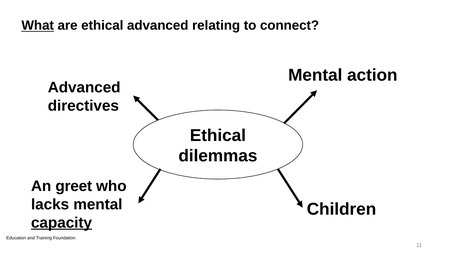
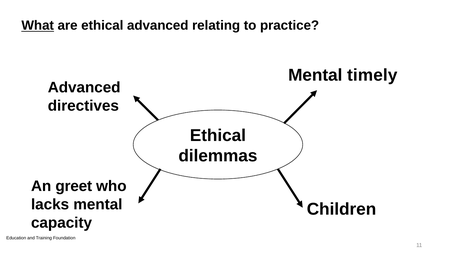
connect: connect -> practice
action: action -> timely
capacity underline: present -> none
